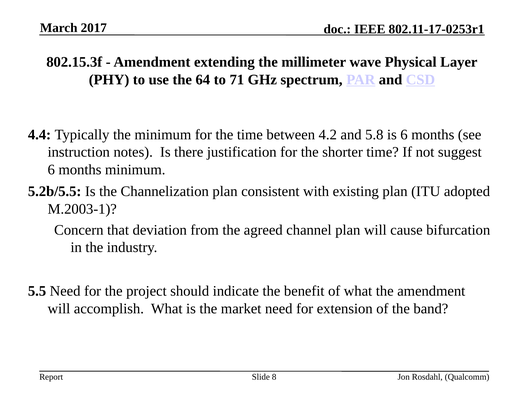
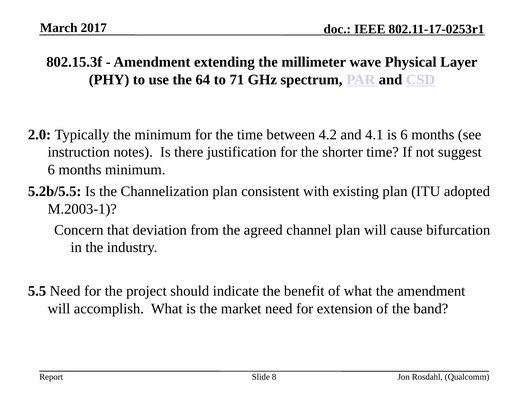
4.4: 4.4 -> 2.0
5.8: 5.8 -> 4.1
